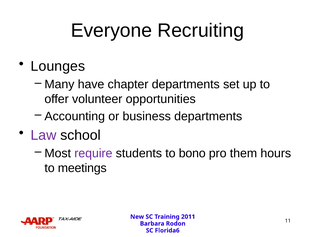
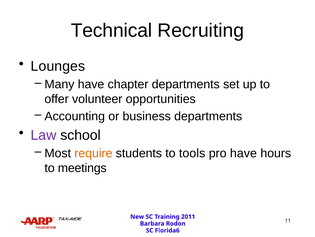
Everyone: Everyone -> Technical
require colour: purple -> orange
bono: bono -> tools
pro them: them -> have
